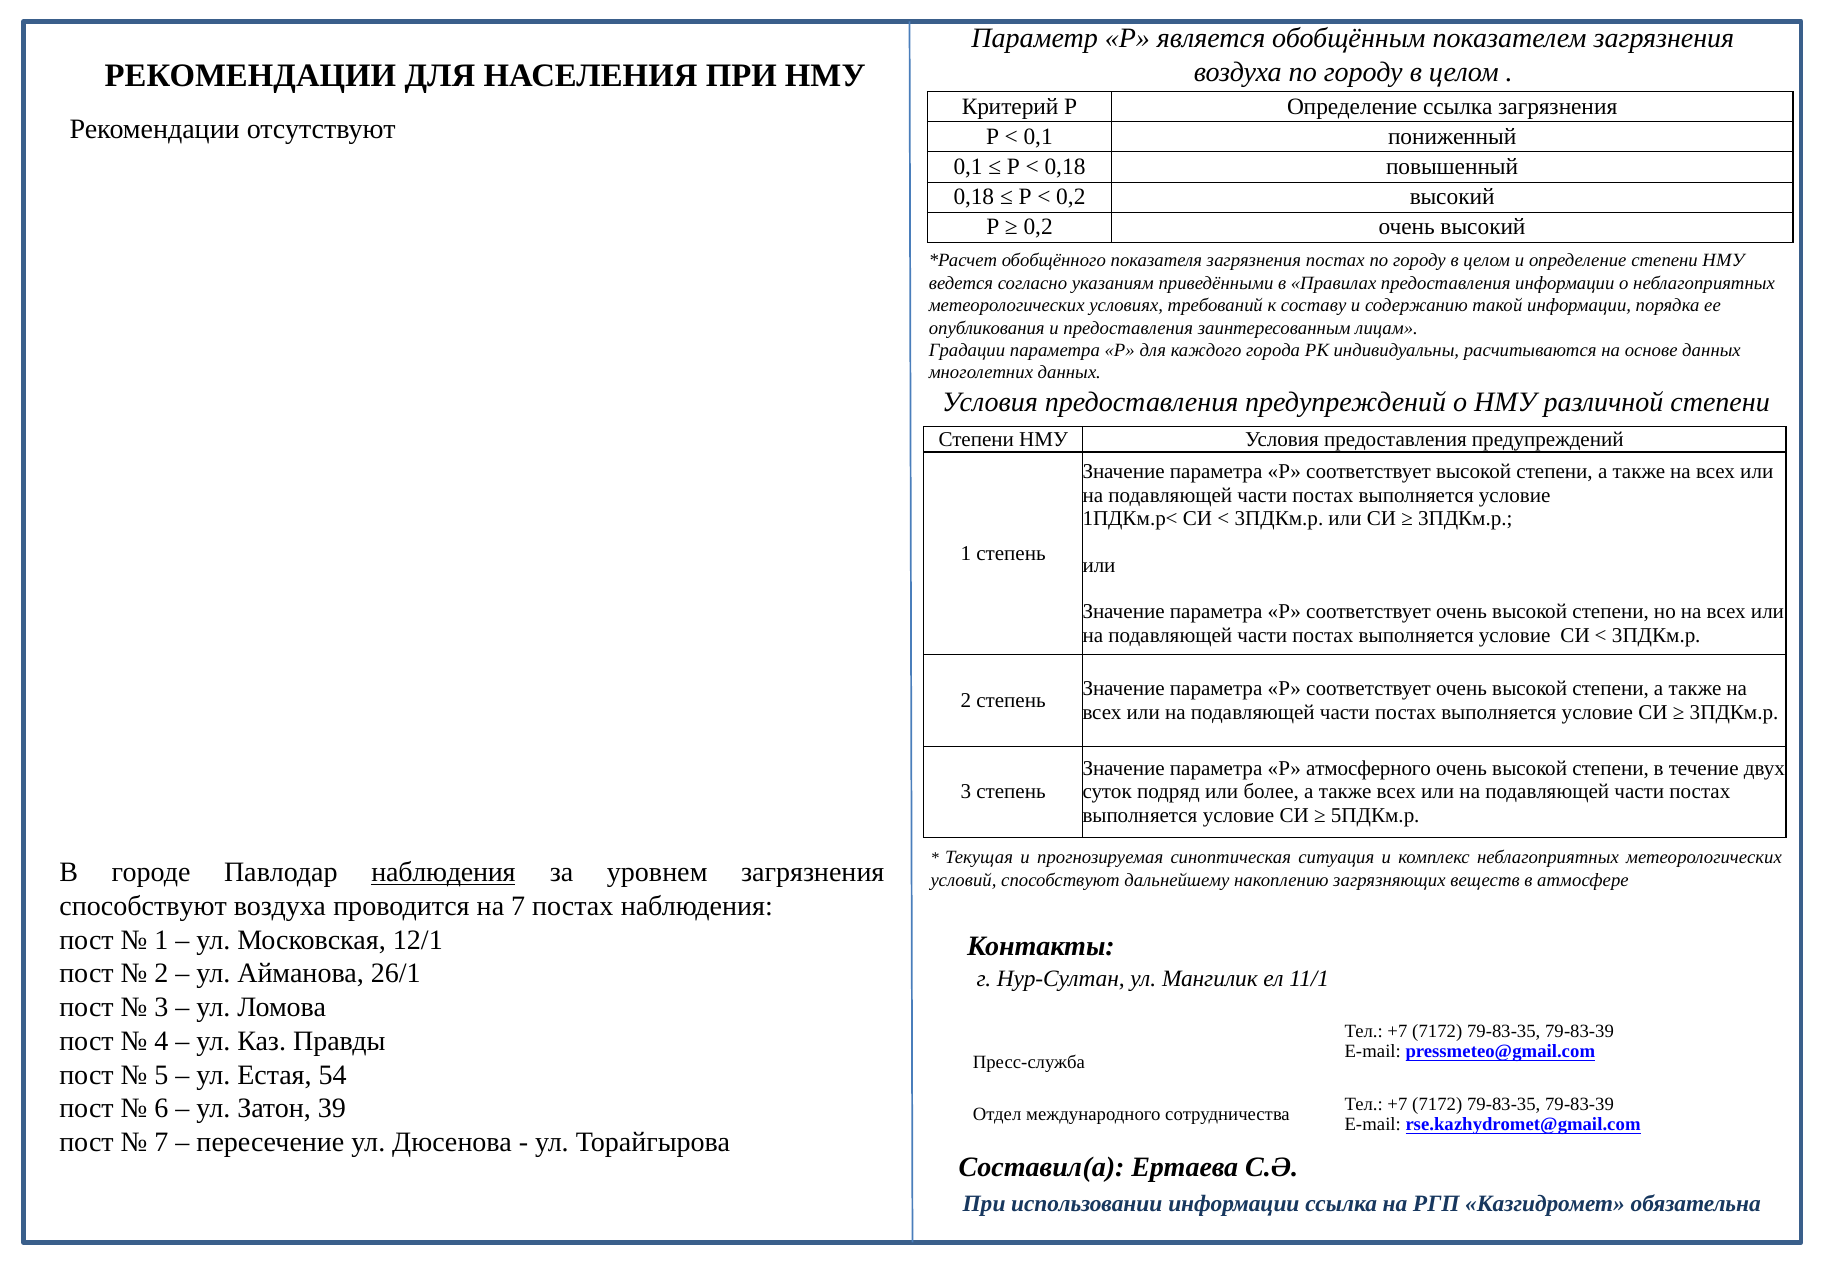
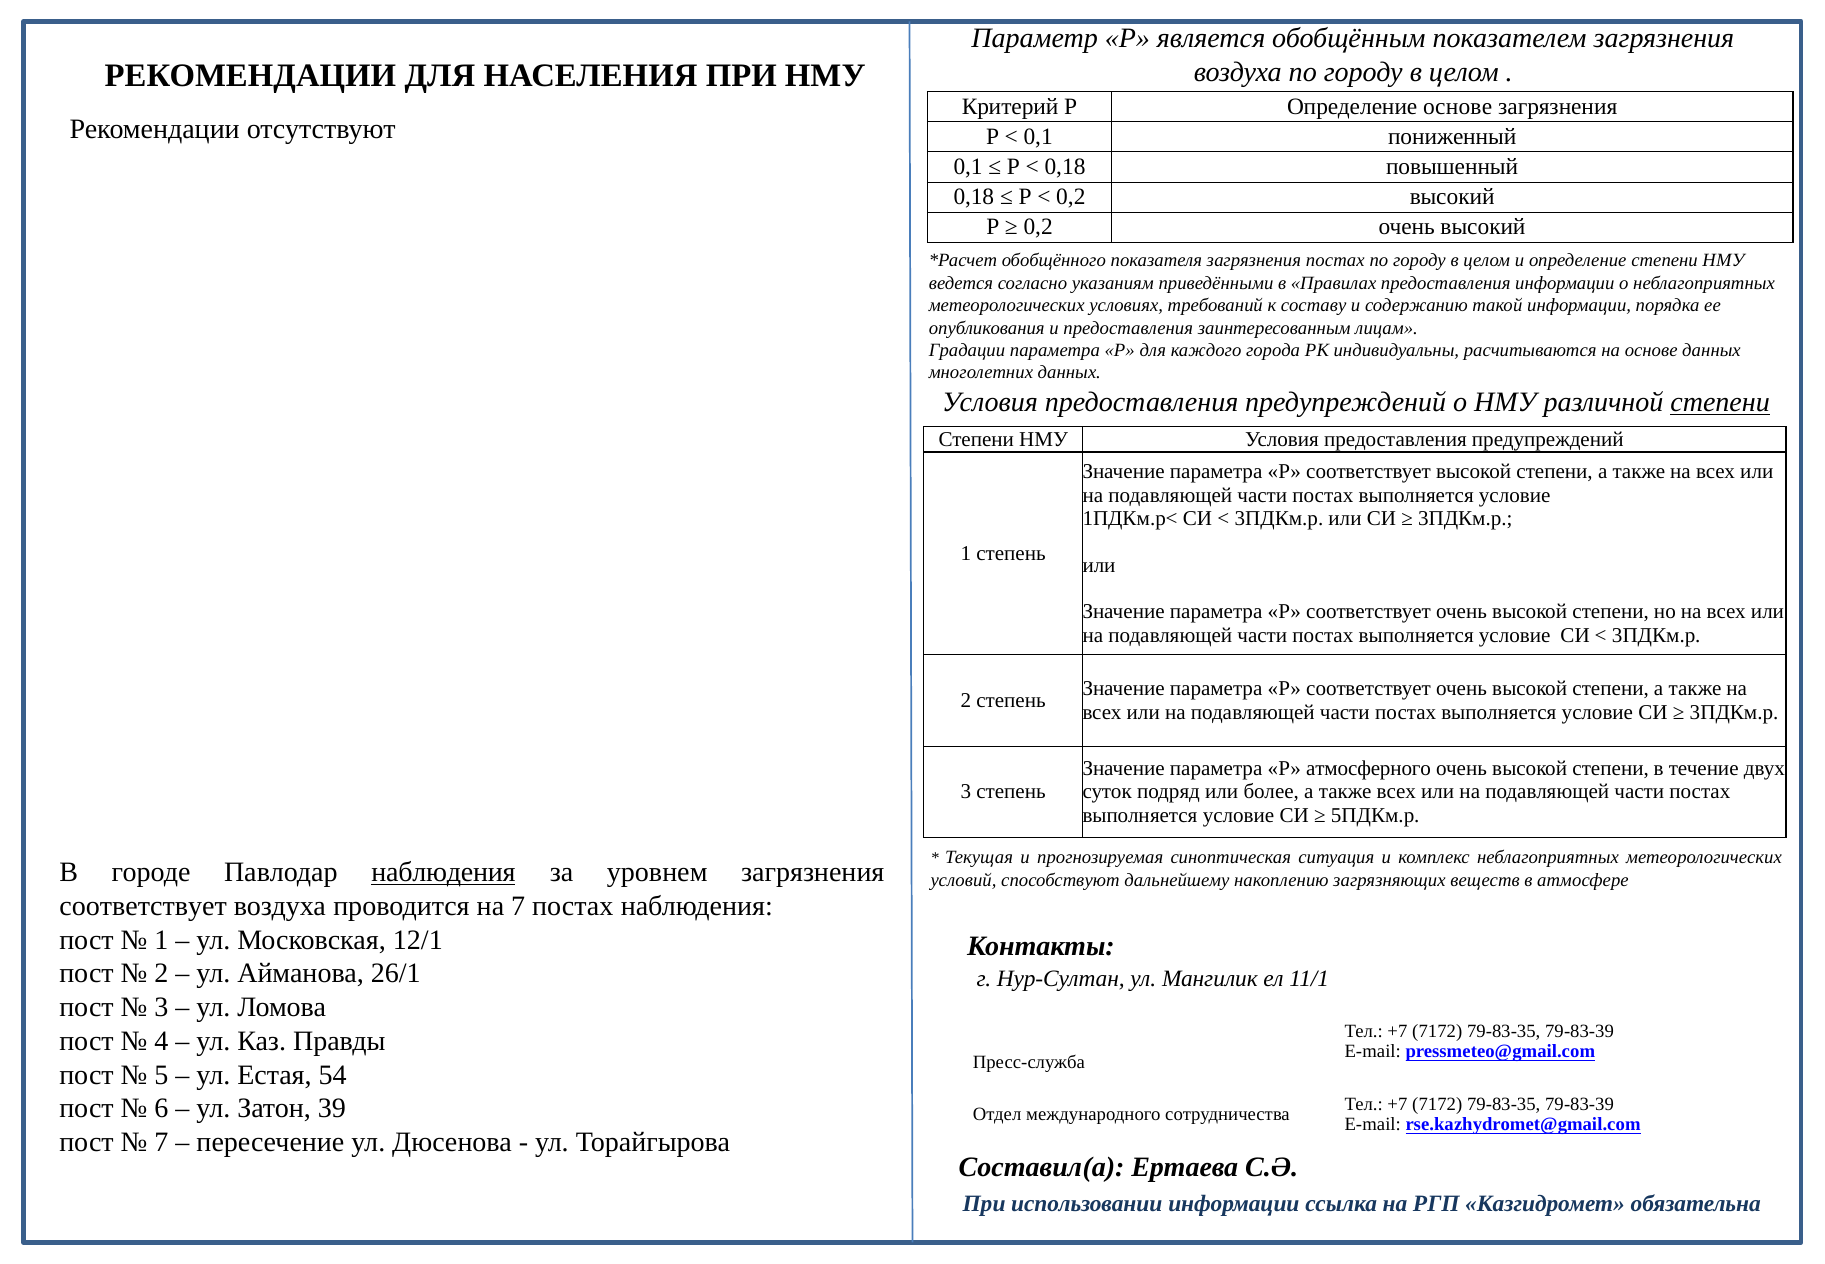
Определение ссылка: ссылка -> основе
степени at (1720, 402) underline: none -> present
способствуют at (143, 906): способствуют -> соответствует
